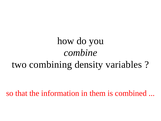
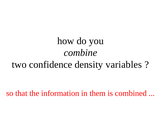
combining: combining -> confidence
